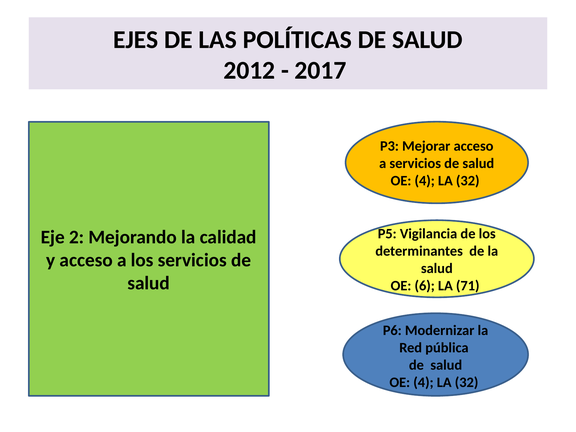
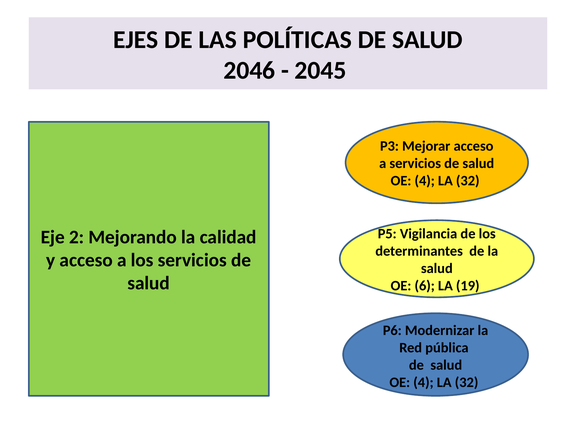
2012: 2012 -> 2046
2017: 2017 -> 2045
71: 71 -> 19
